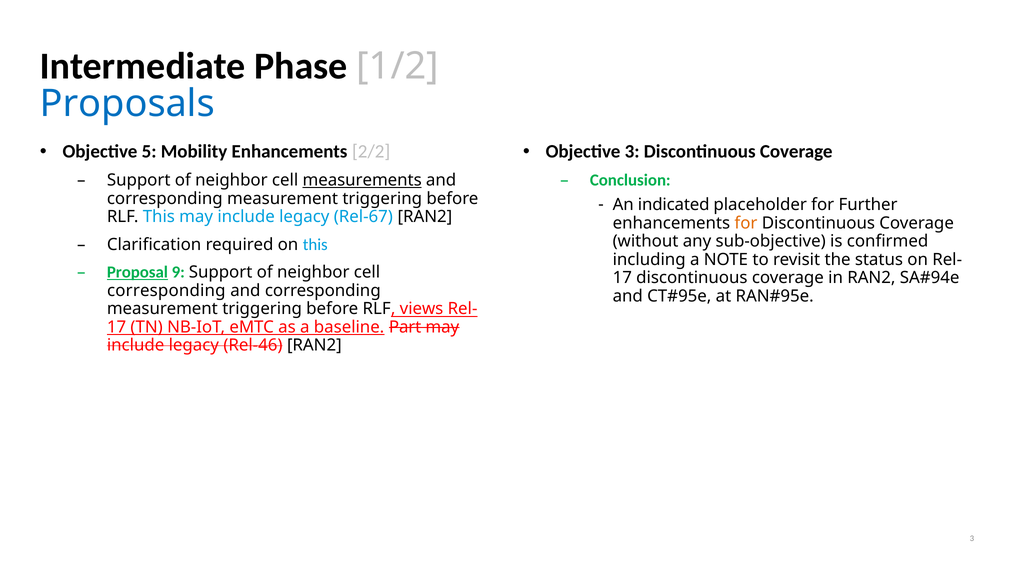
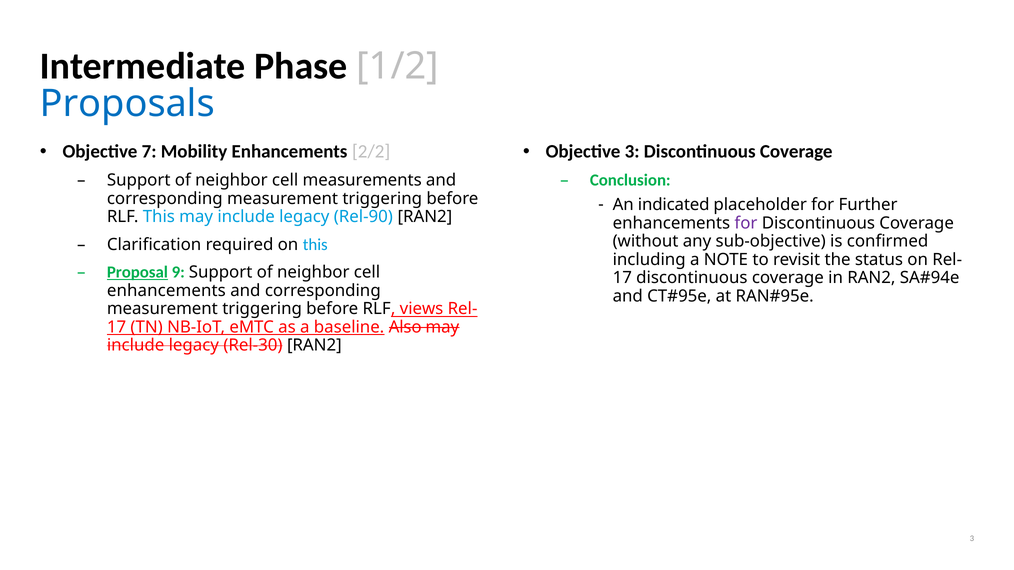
5: 5 -> 7
measurements underline: present -> none
Rel-67: Rel-67 -> Rel-90
for at (746, 223) colour: orange -> purple
corresponding at (166, 291): corresponding -> enhancements
Part: Part -> Also
Rel-46: Rel-46 -> Rel-30
